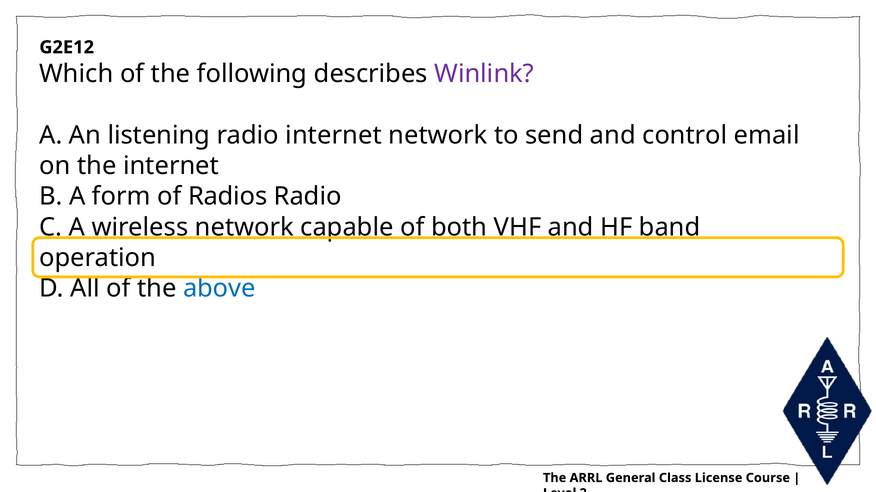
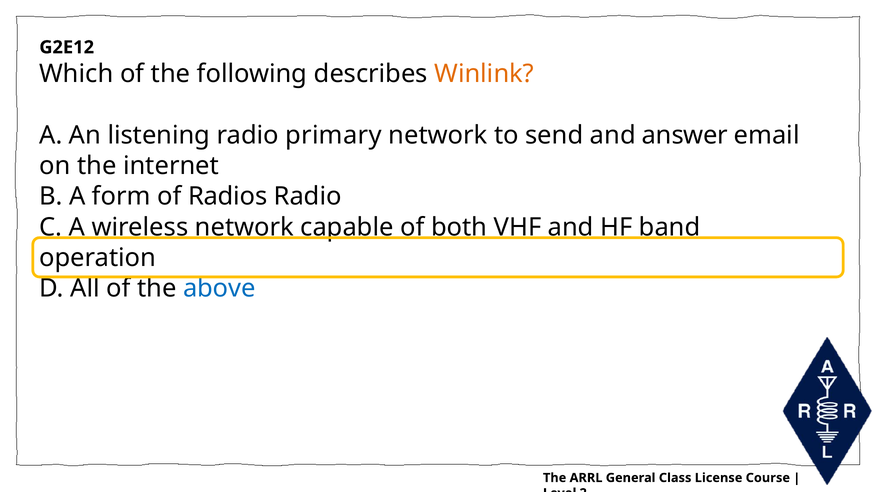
Winlink colour: purple -> orange
radio internet: internet -> primary
control: control -> answer
